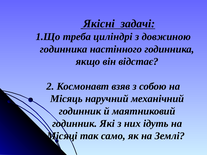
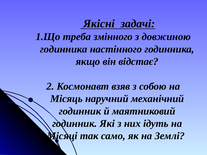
циліндрі: циліндрі -> змінного
